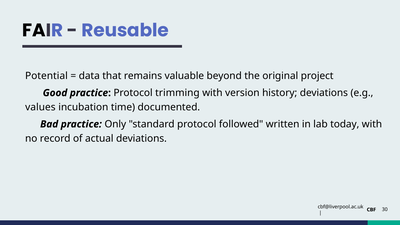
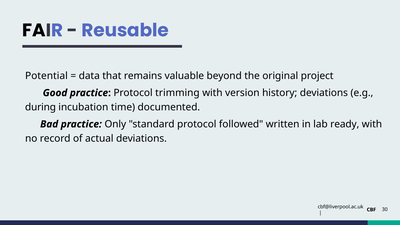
values: values -> during
today: today -> ready
